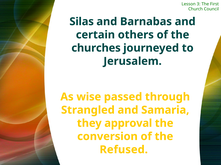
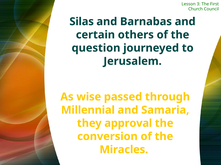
churches: churches -> question
Strangled: Strangled -> Millennial
Refused: Refused -> Miracles
